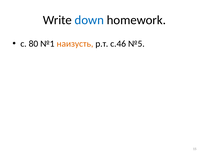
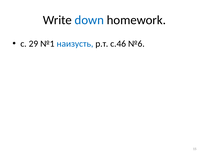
80: 80 -> 29
наизусть colour: orange -> blue
№5: №5 -> №6
